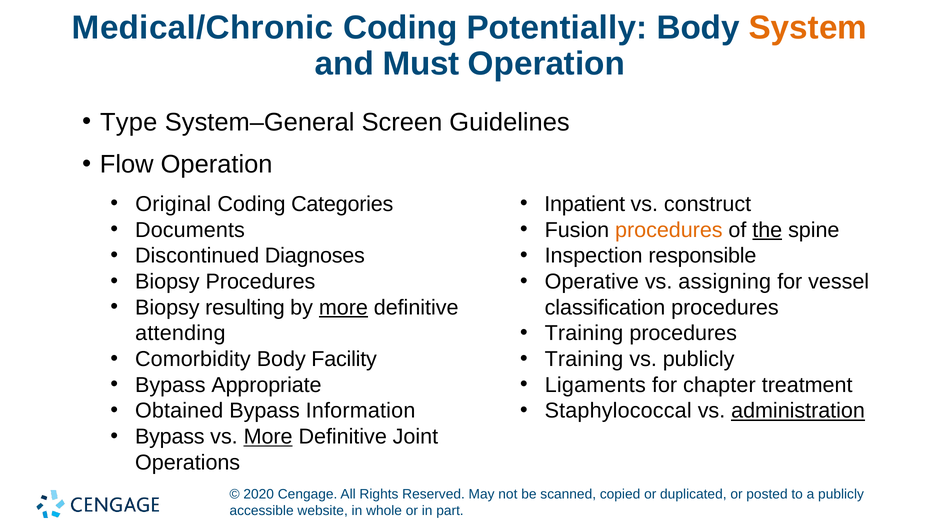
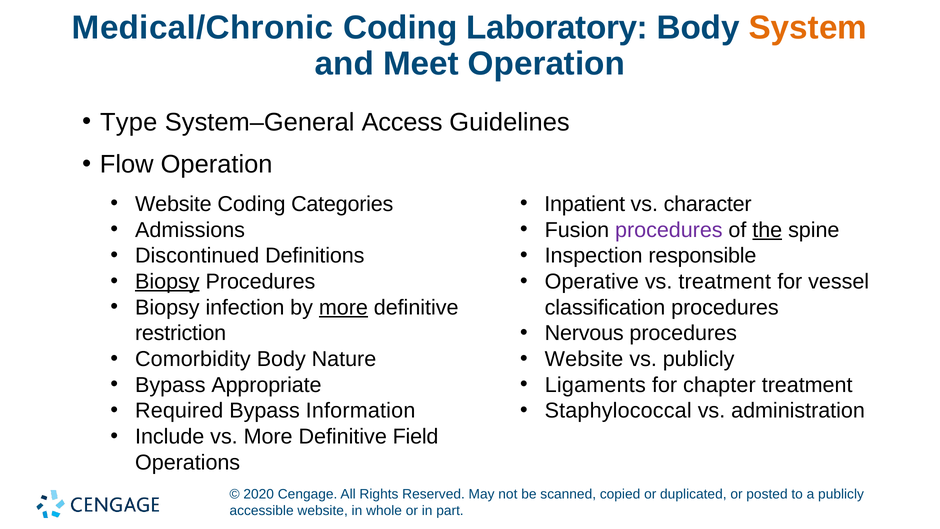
Potentially: Potentially -> Laboratory
Must: Must -> Meet
Screen: Screen -> Access
Original at (173, 204): Original -> Website
construct: construct -> character
Documents: Documents -> Admissions
procedures at (669, 230) colour: orange -> purple
Diagnoses: Diagnoses -> Definitions
Biopsy at (167, 281) underline: none -> present
vs assigning: assigning -> treatment
resulting: resulting -> infection
Training at (584, 333): Training -> Nervous
attending: attending -> restriction
Facility: Facility -> Nature
Training at (584, 359): Training -> Website
Obtained: Obtained -> Required
administration underline: present -> none
Bypass at (170, 437): Bypass -> Include
More at (268, 437) underline: present -> none
Joint: Joint -> Field
